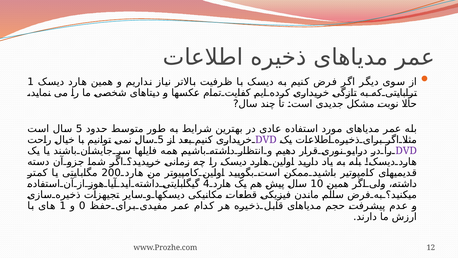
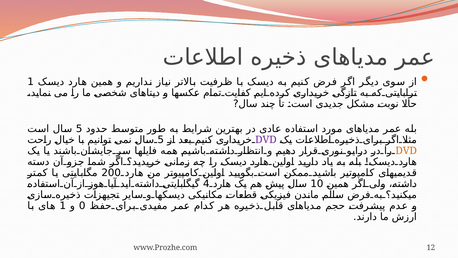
DVD at (406, 151) colour: purple -> orange
